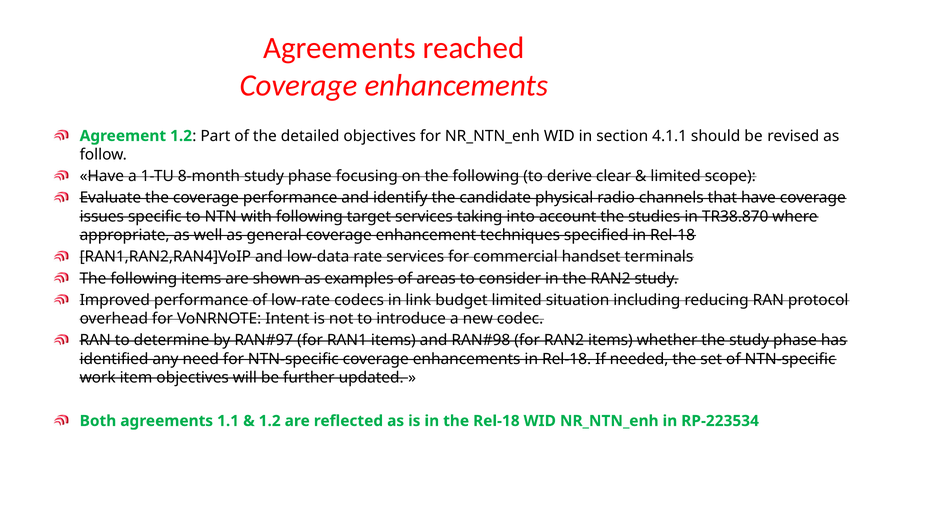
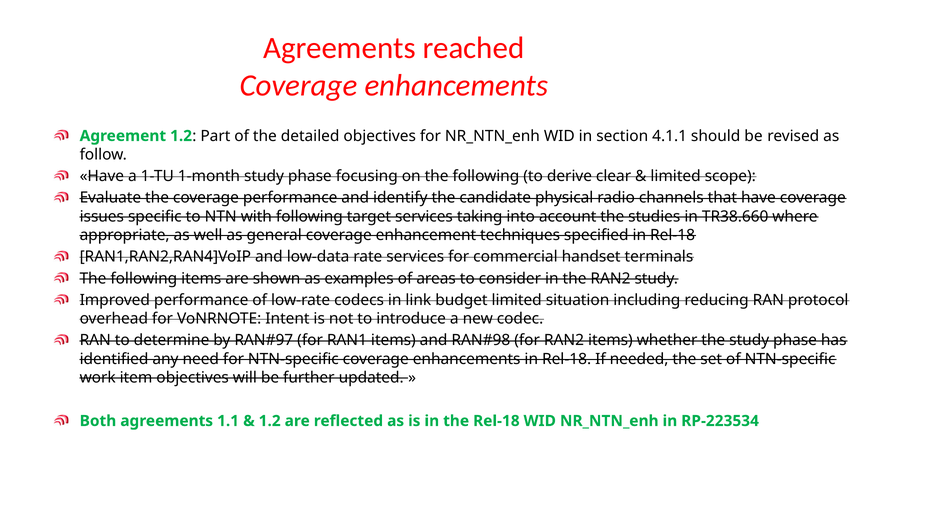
8-month: 8-month -> 1-month
TR38.870: TR38.870 -> TR38.660
